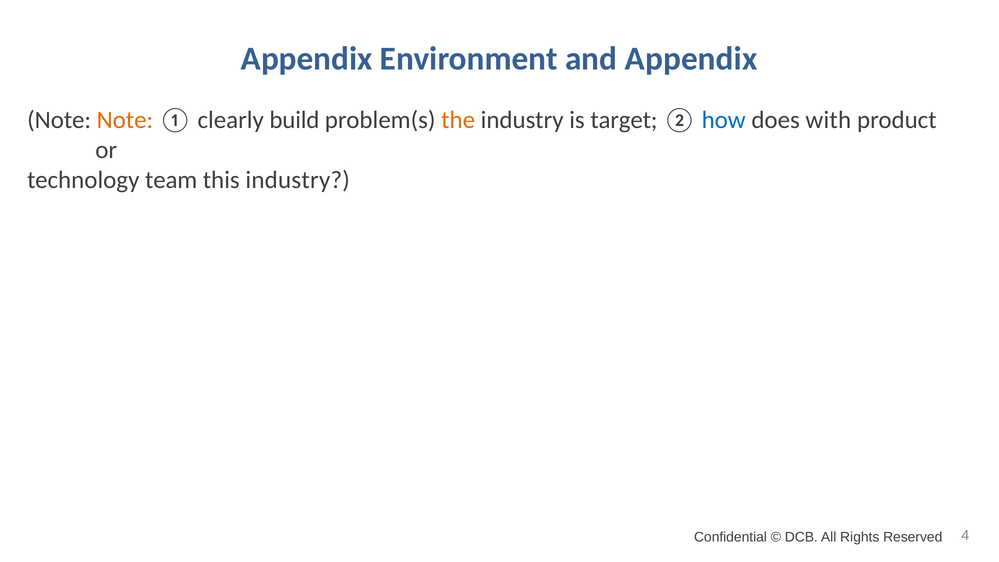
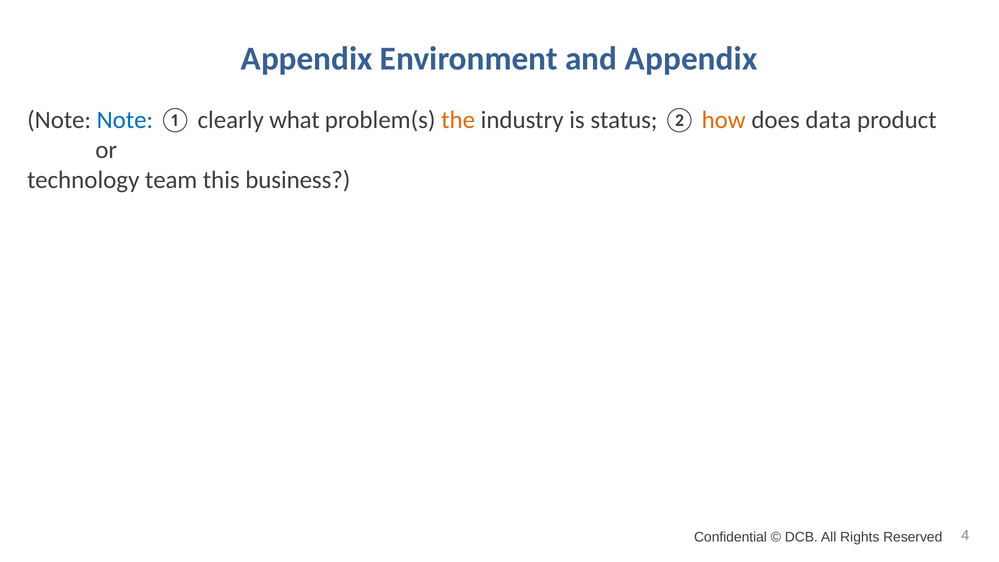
Note at (125, 120) colour: orange -> blue
build: build -> what
target: target -> status
how colour: blue -> orange
with: with -> data
this industry: industry -> business
